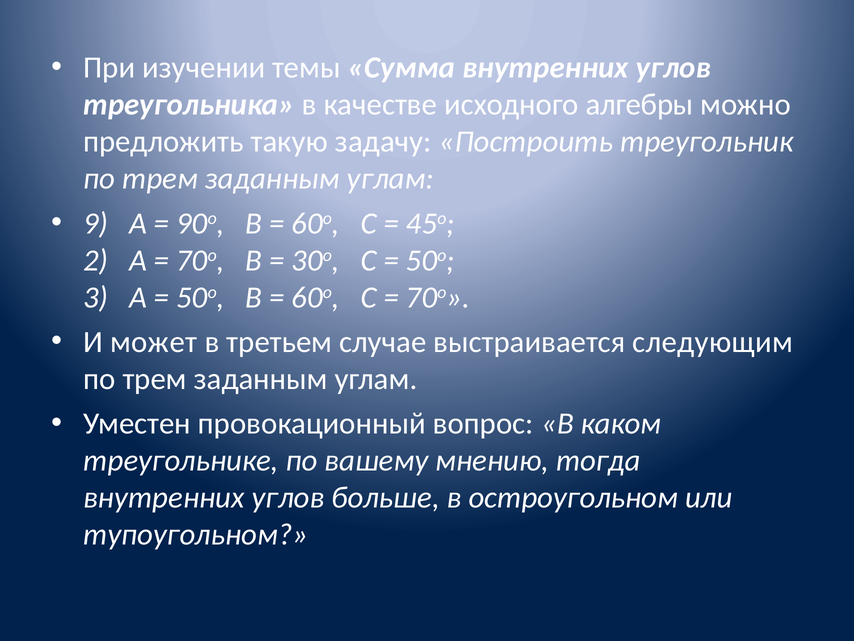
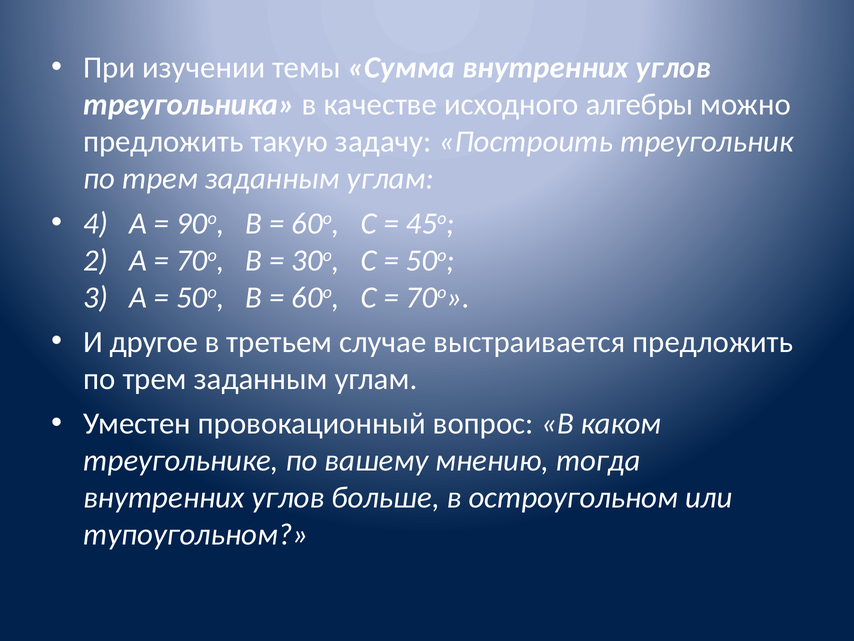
9: 9 -> 4
может: может -> другое
выстраивается следующим: следующим -> предложить
